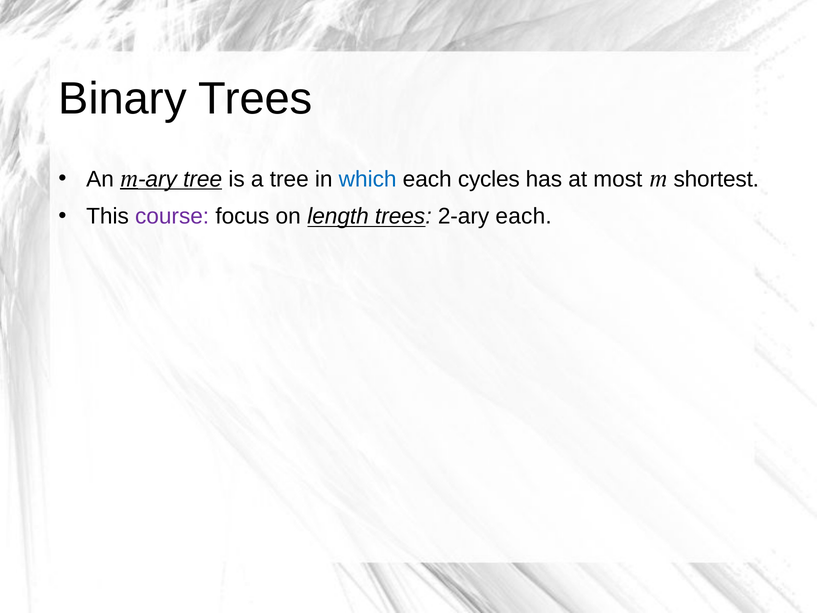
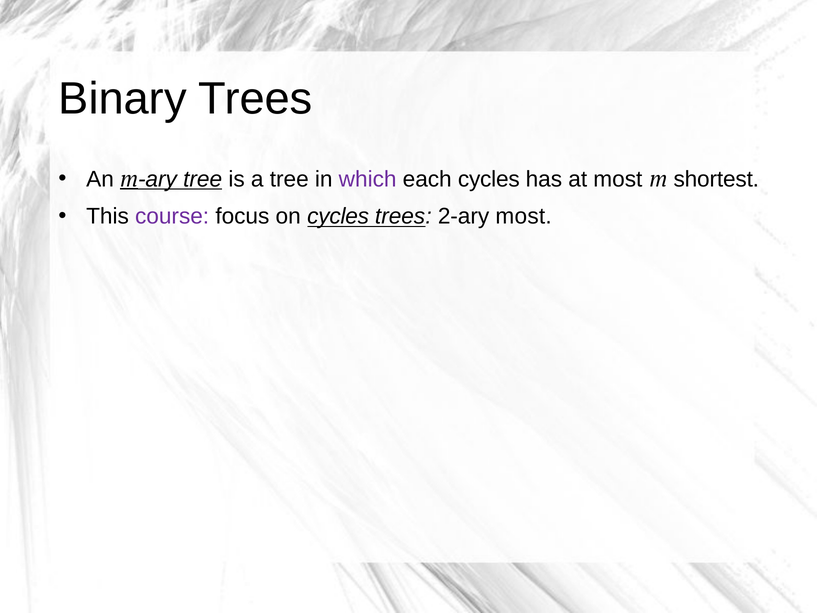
which colour: blue -> purple
on length: length -> cycles
2-ary each: each -> most
